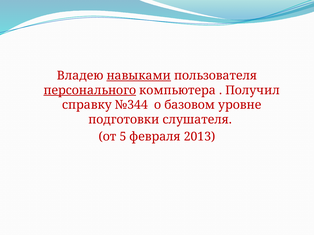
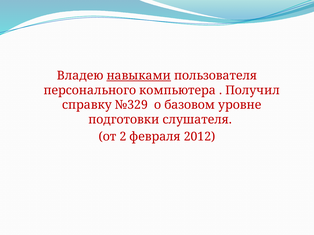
персонального underline: present -> none
№344: №344 -> №329
5: 5 -> 2
2013: 2013 -> 2012
